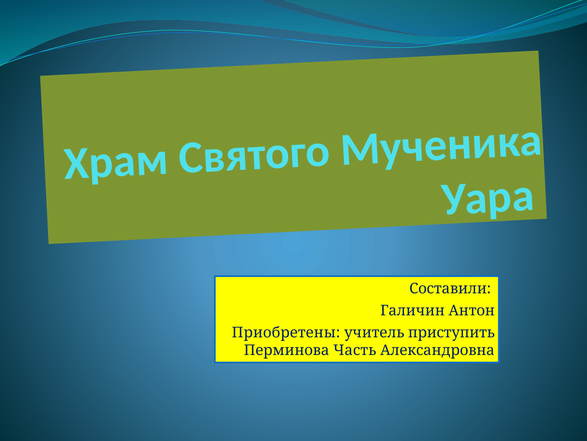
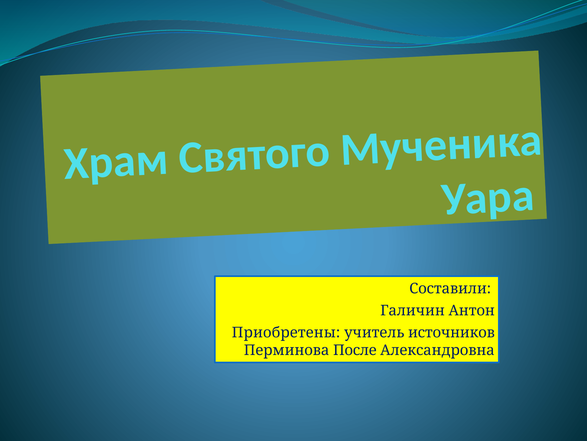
приступить: приступить -> источников
Часть: Часть -> После
